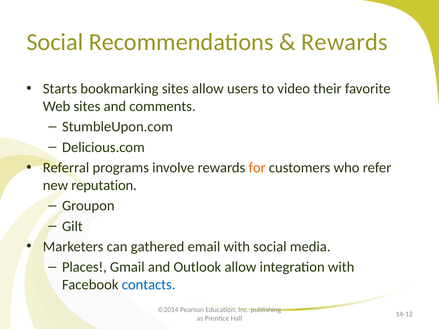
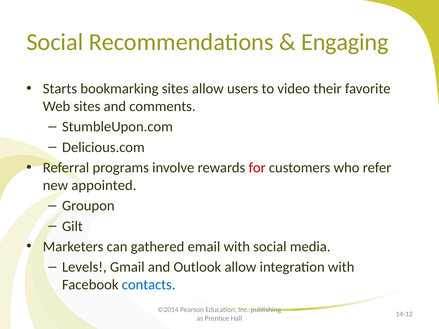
Rewards at (345, 42): Rewards -> Engaging
for colour: orange -> red
reputation: reputation -> appointed
Places: Places -> Levels
